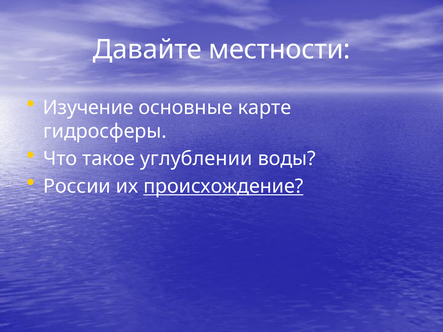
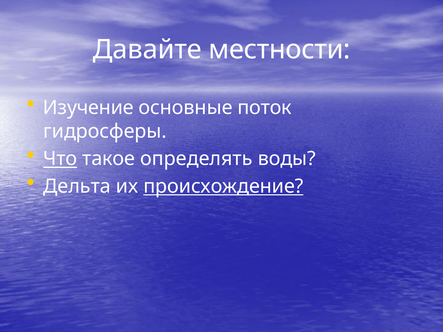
карте: карте -> поток
Что underline: none -> present
углублении: углублении -> определять
России: России -> Дельта
